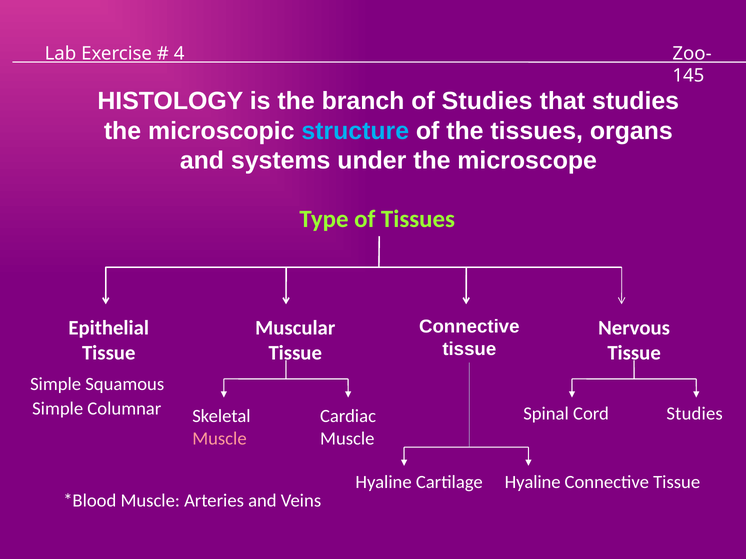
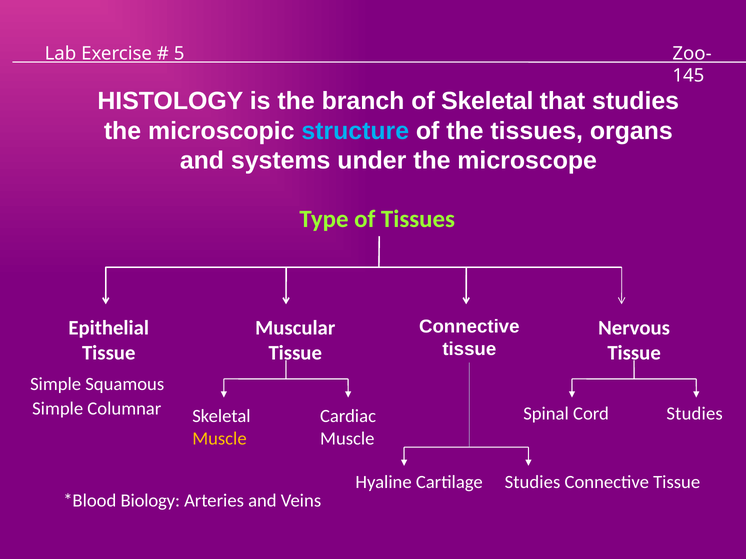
4: 4 -> 5
of Studies: Studies -> Skeletal
Muscle at (219, 439) colour: pink -> yellow
Hyaline at (533, 482): Hyaline -> Studies
Muscle at (150, 501): Muscle -> Biology
